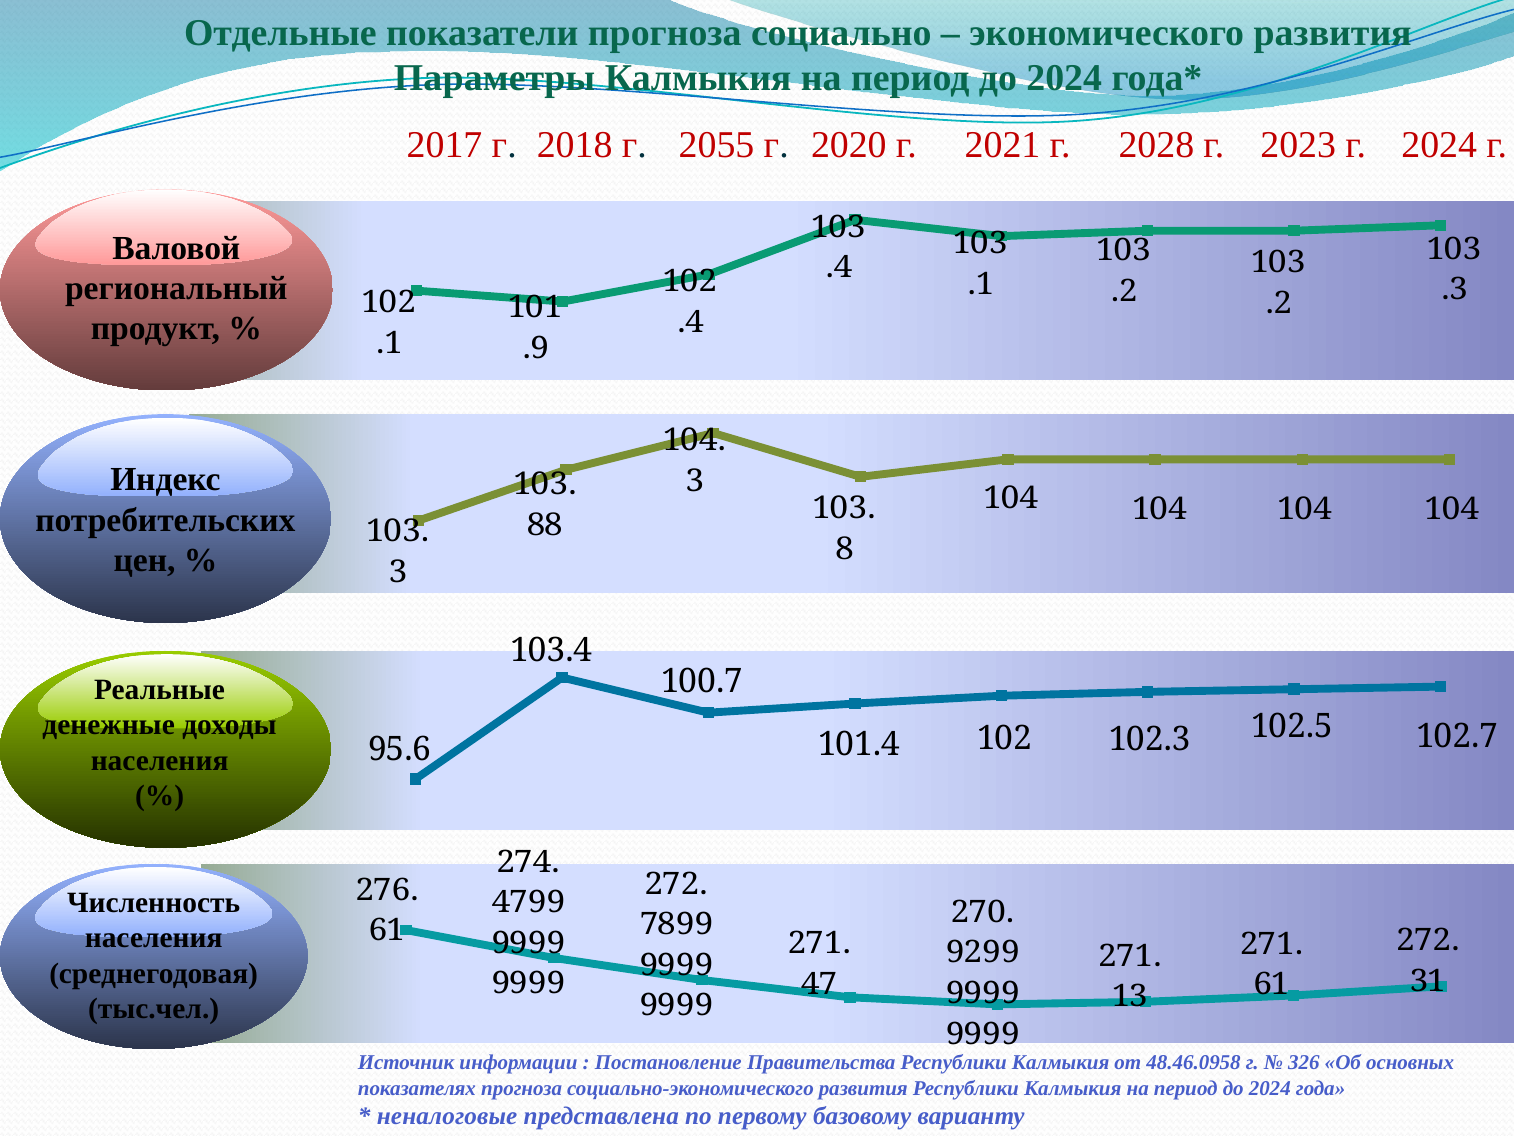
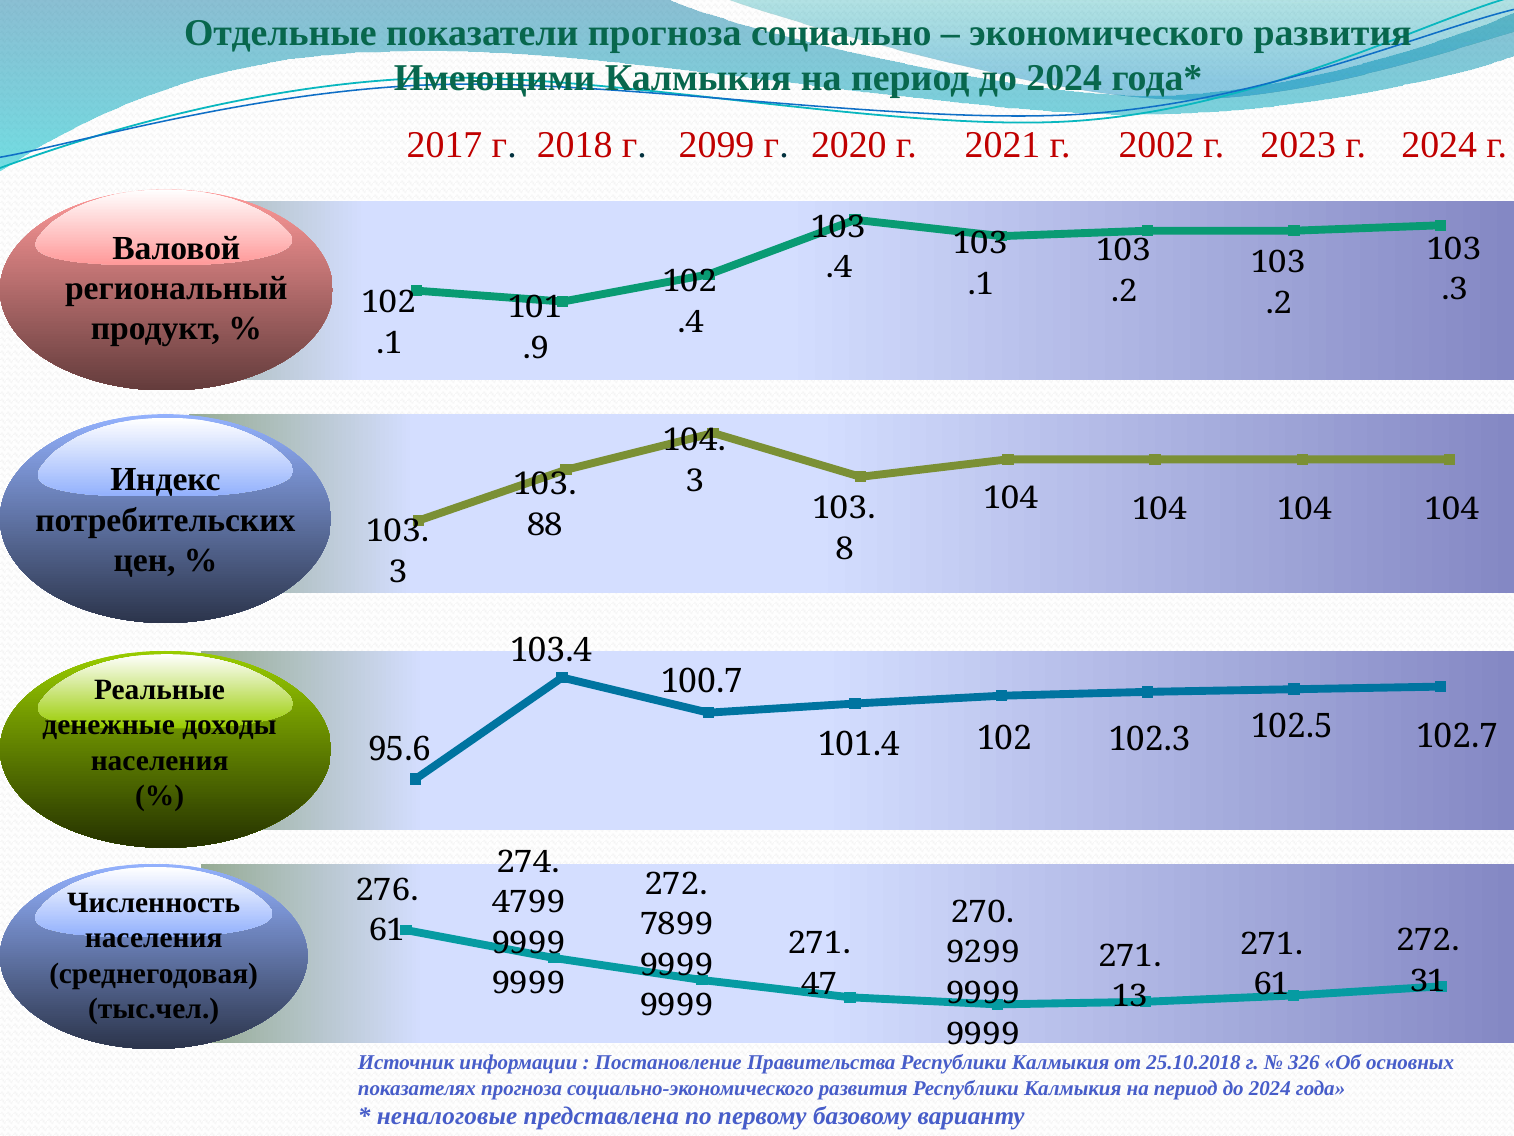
Параметры: Параметры -> Имеющими
2055: 2055 -> 2099
2028: 2028 -> 2002
48.46.0958: 48.46.0958 -> 25.10.2018
